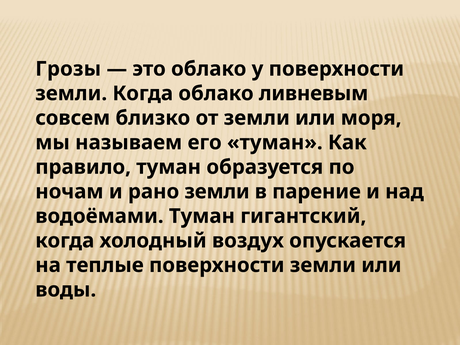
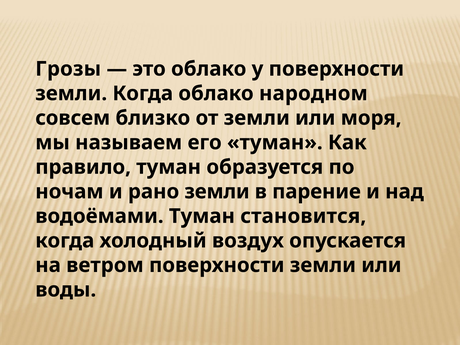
ливневым: ливневым -> народном
гигантский: гигантский -> становится
теплые: теплые -> ветром
